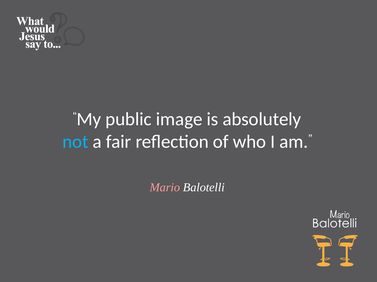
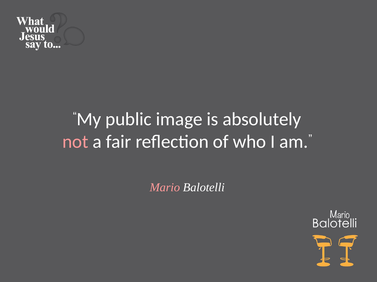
not colour: light blue -> pink
